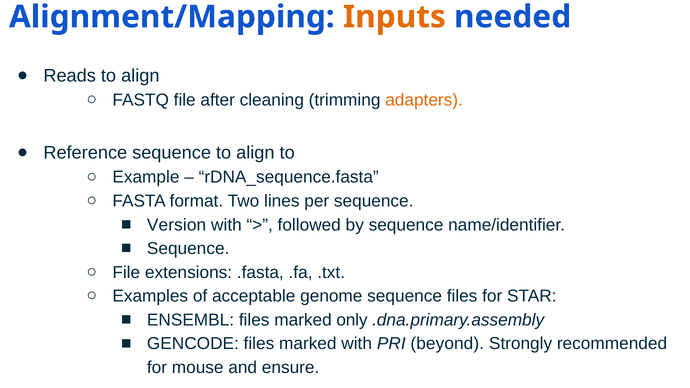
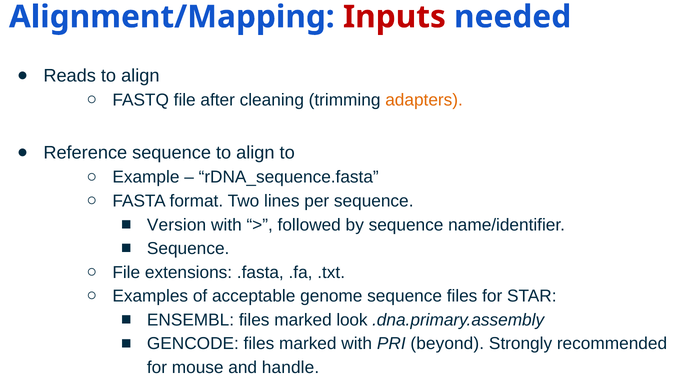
Inputs colour: orange -> red
only: only -> look
ensure: ensure -> handle
